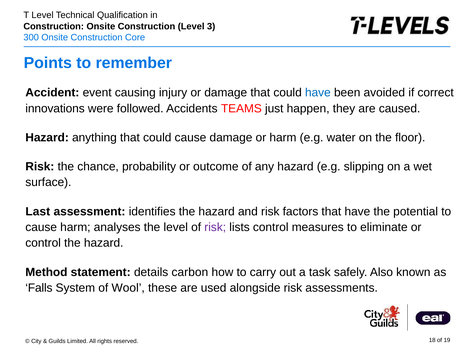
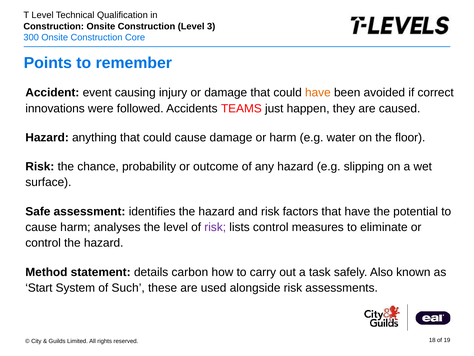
have at (318, 93) colour: blue -> orange
Last: Last -> Safe
Falls: Falls -> Start
Wool: Wool -> Such
